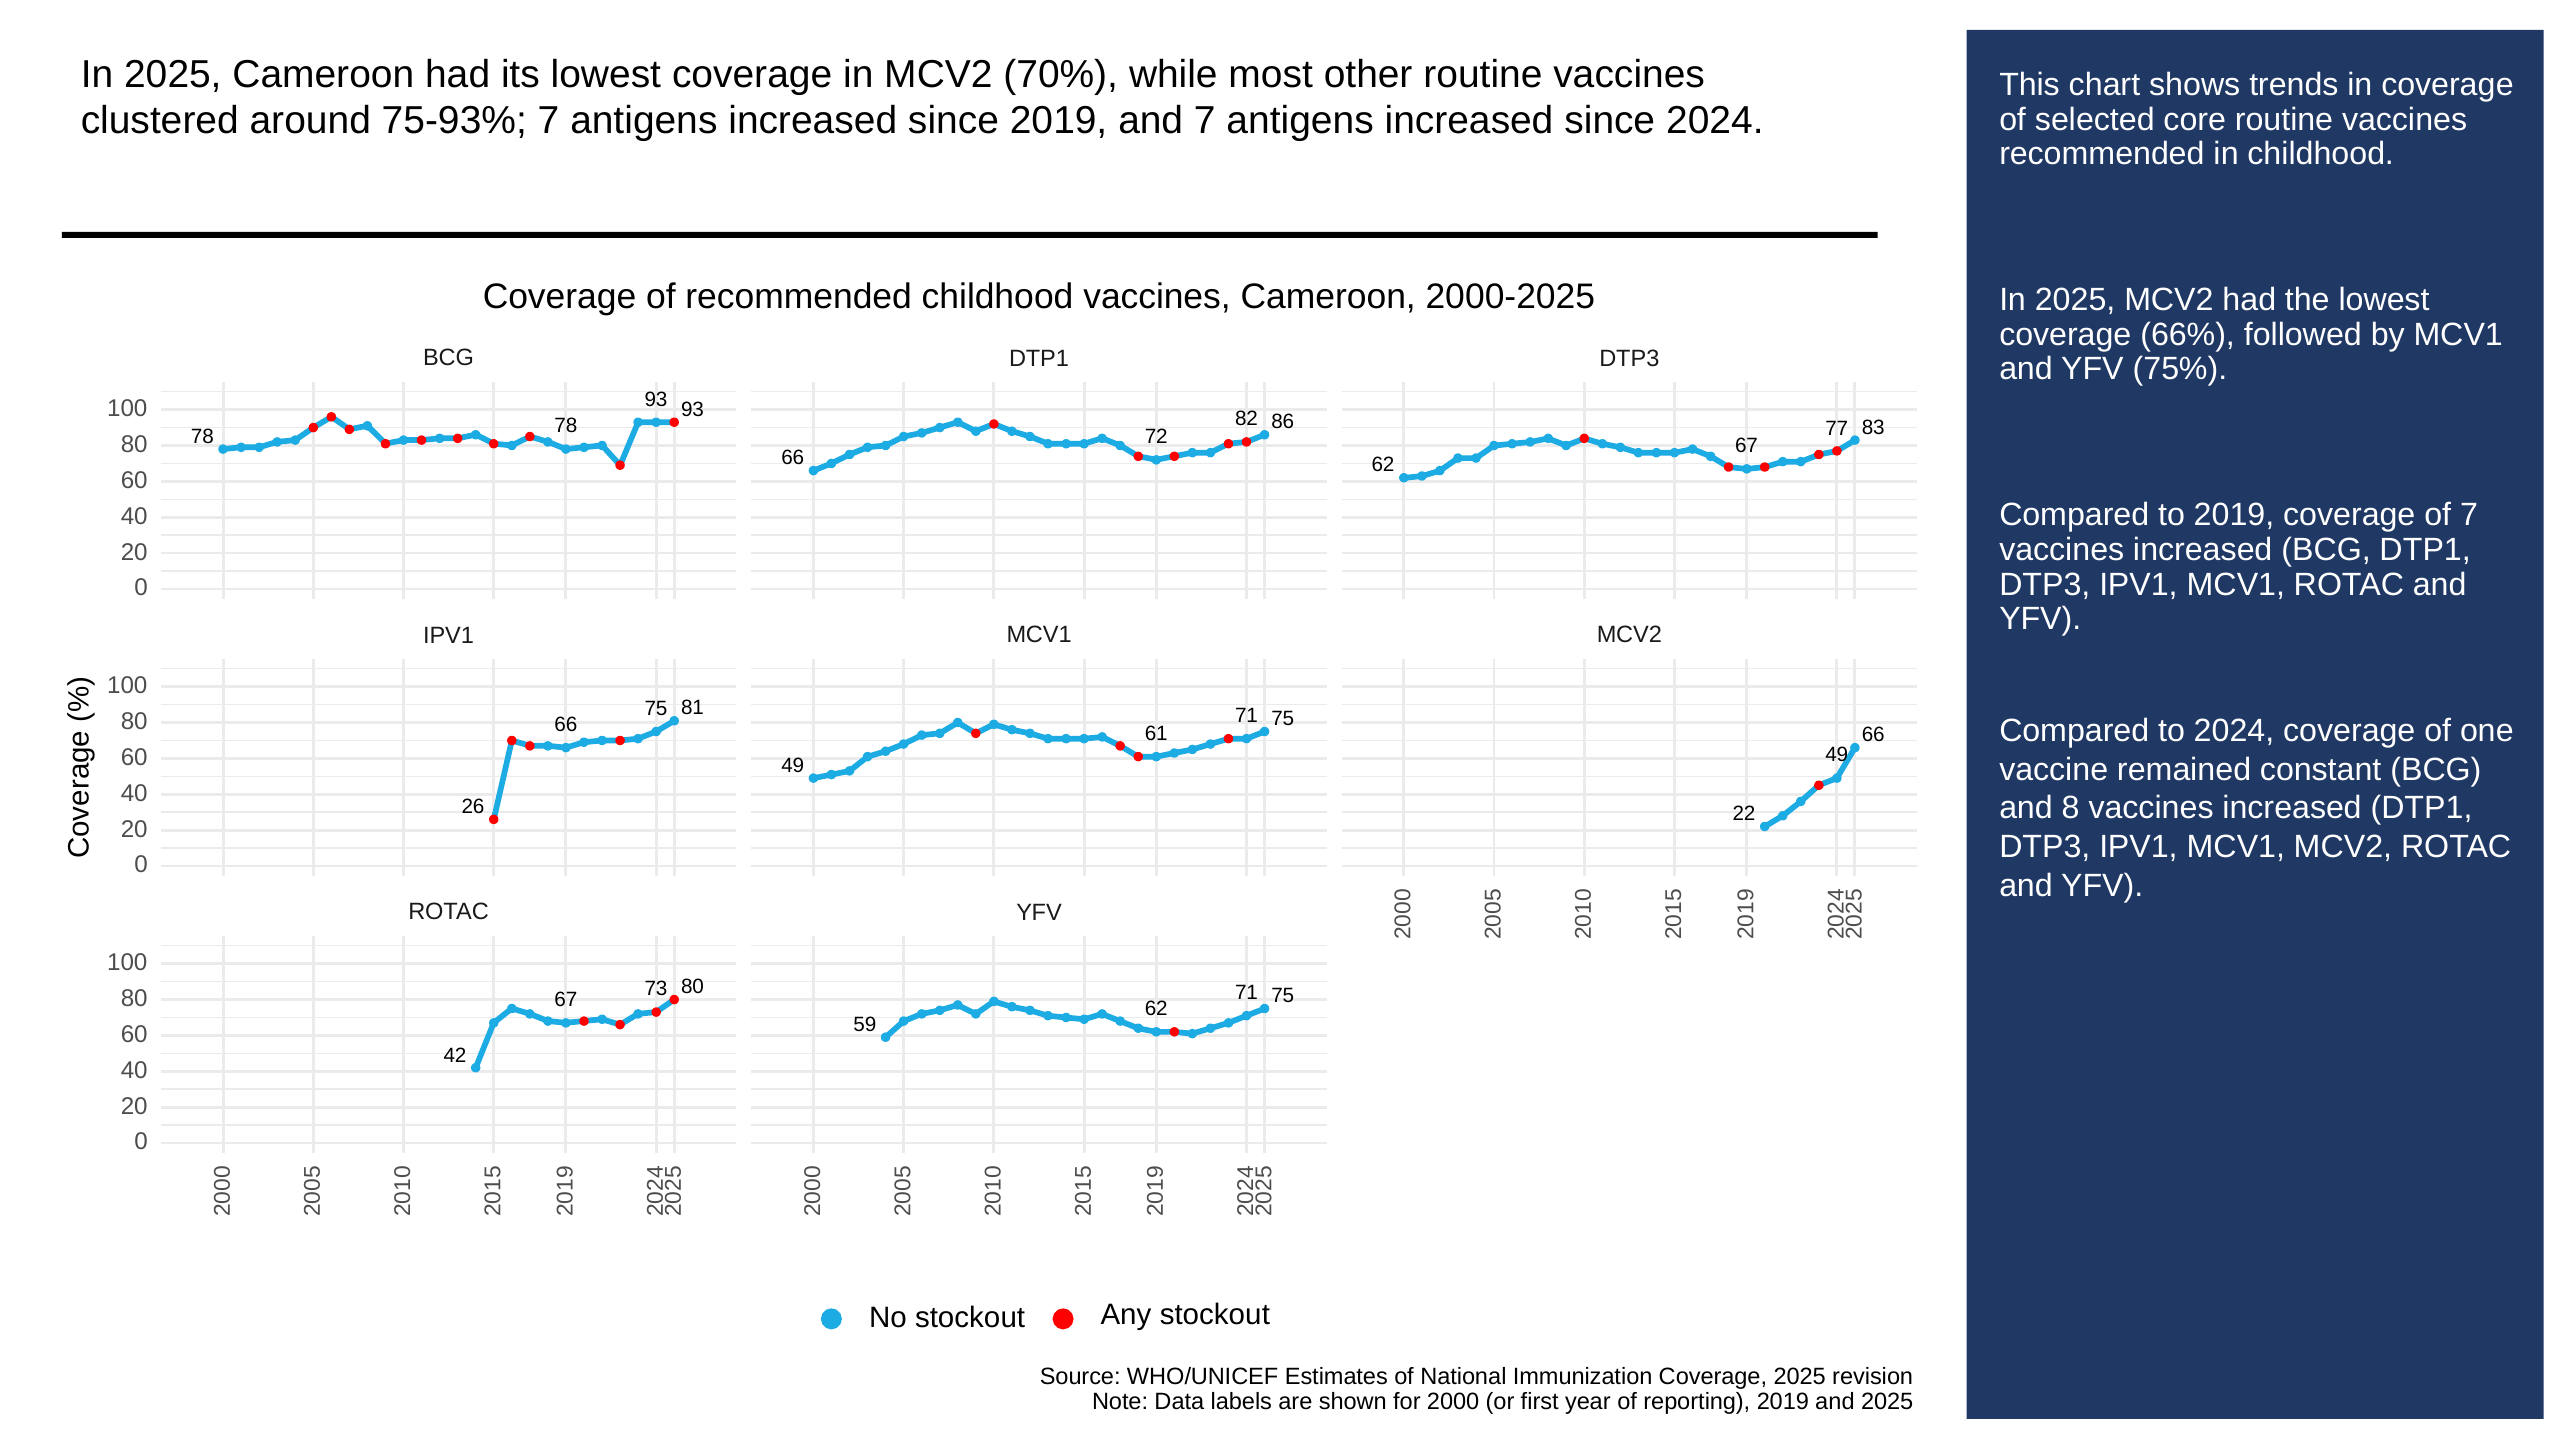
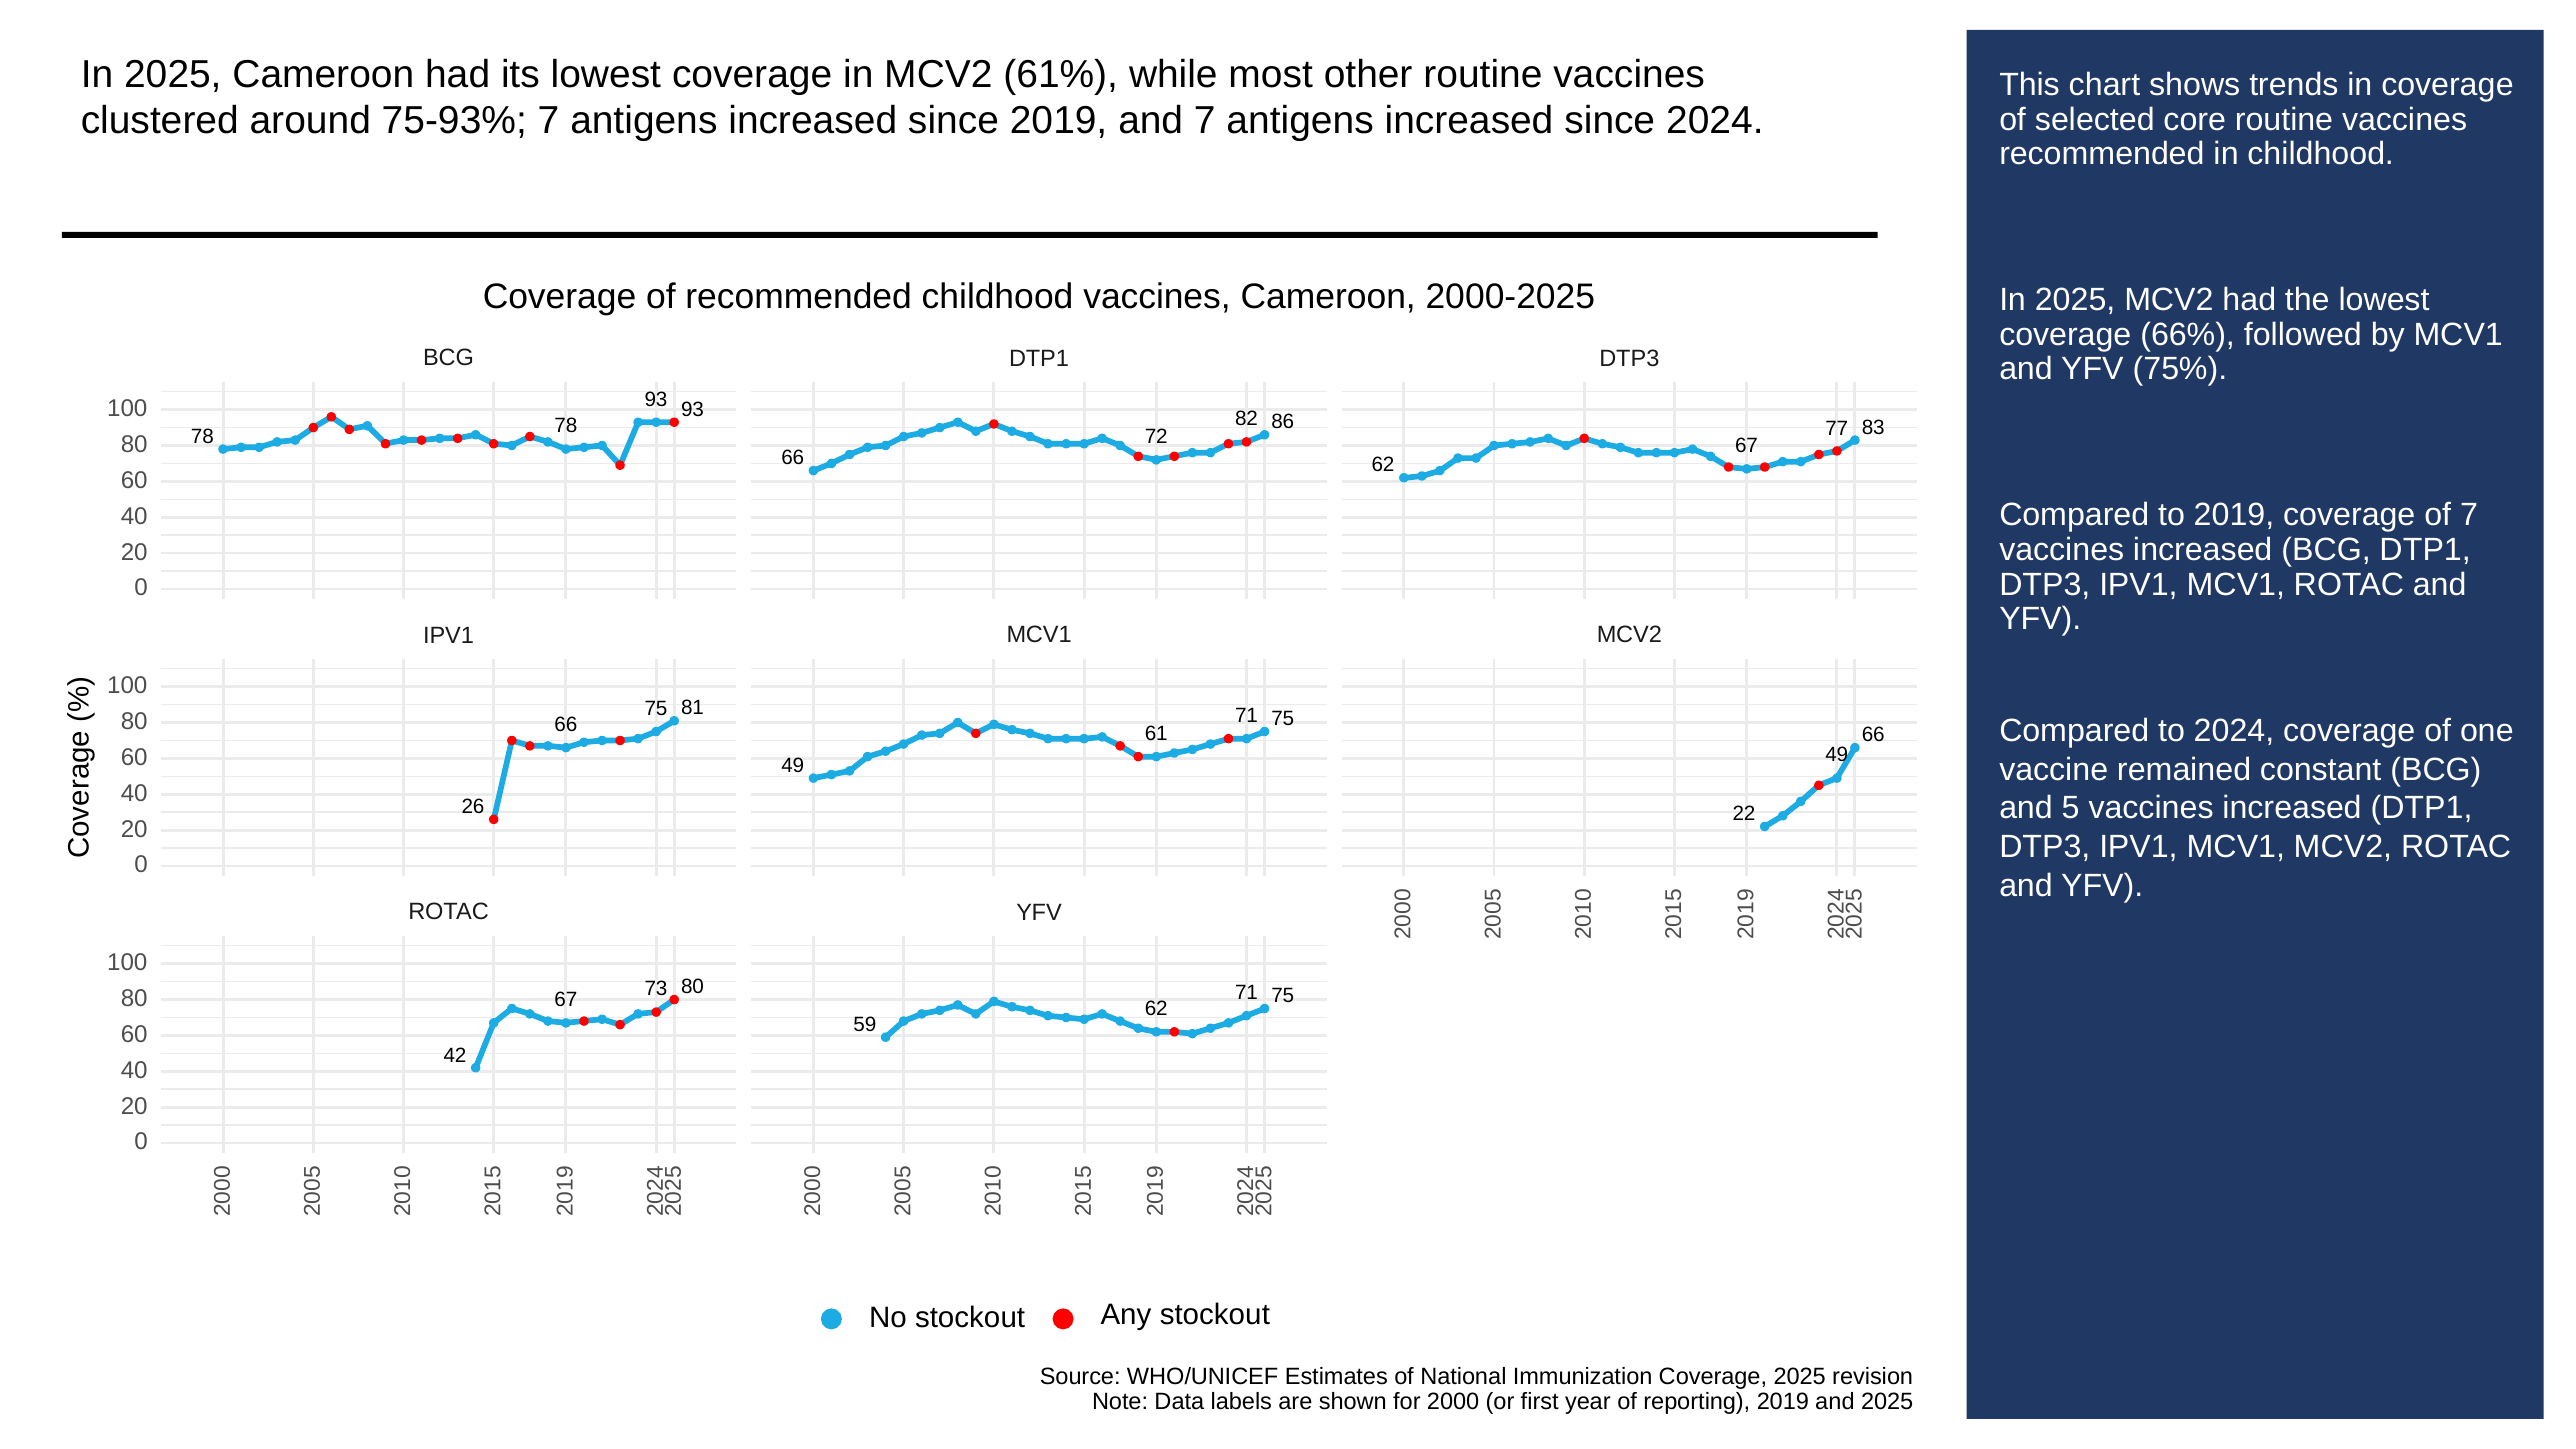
70%: 70% -> 61%
and 8: 8 -> 5
